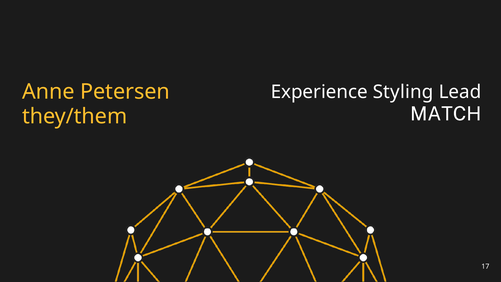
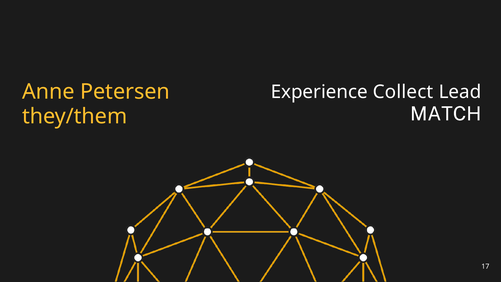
Styling: Styling -> Collect
